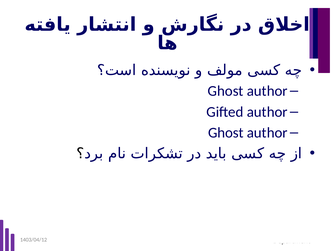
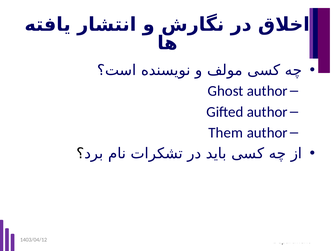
Ghost at (226, 133): Ghost -> Them
